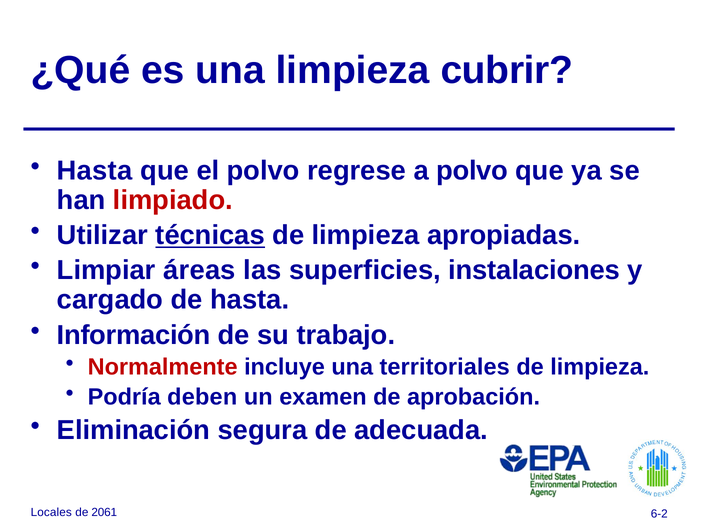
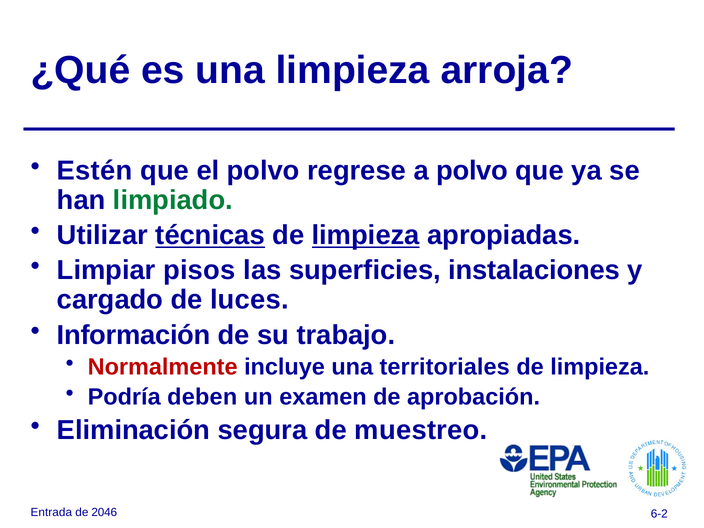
cubrir: cubrir -> arroja
Hasta at (95, 171): Hasta -> Estén
limpiado colour: red -> green
limpieza at (366, 235) underline: none -> present
áreas: áreas -> pisos
de hasta: hasta -> luces
adecuada: adecuada -> muestreo
Locales: Locales -> Entrada
2061: 2061 -> 2046
